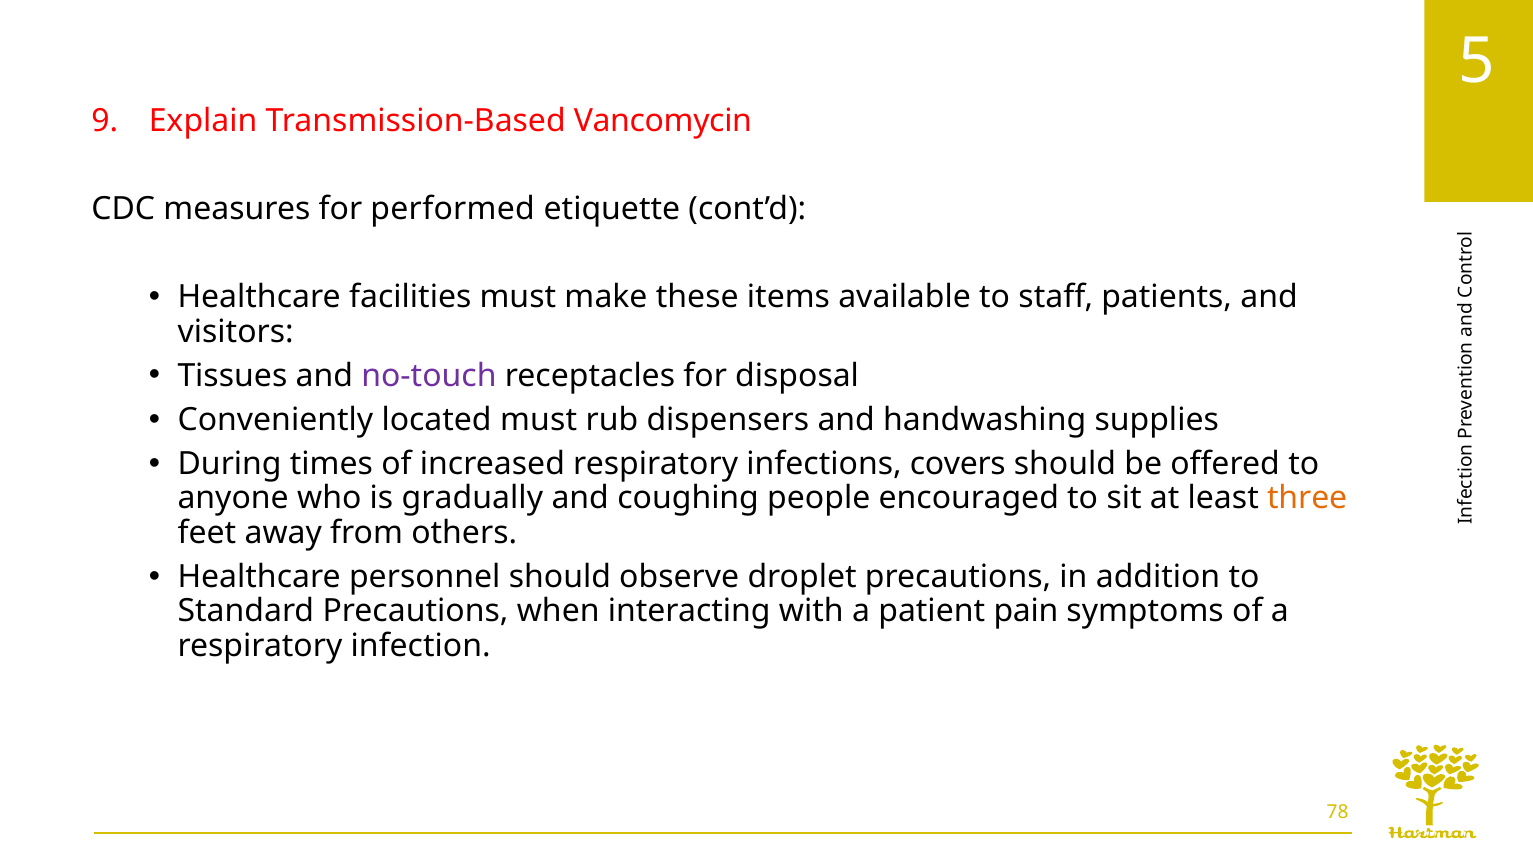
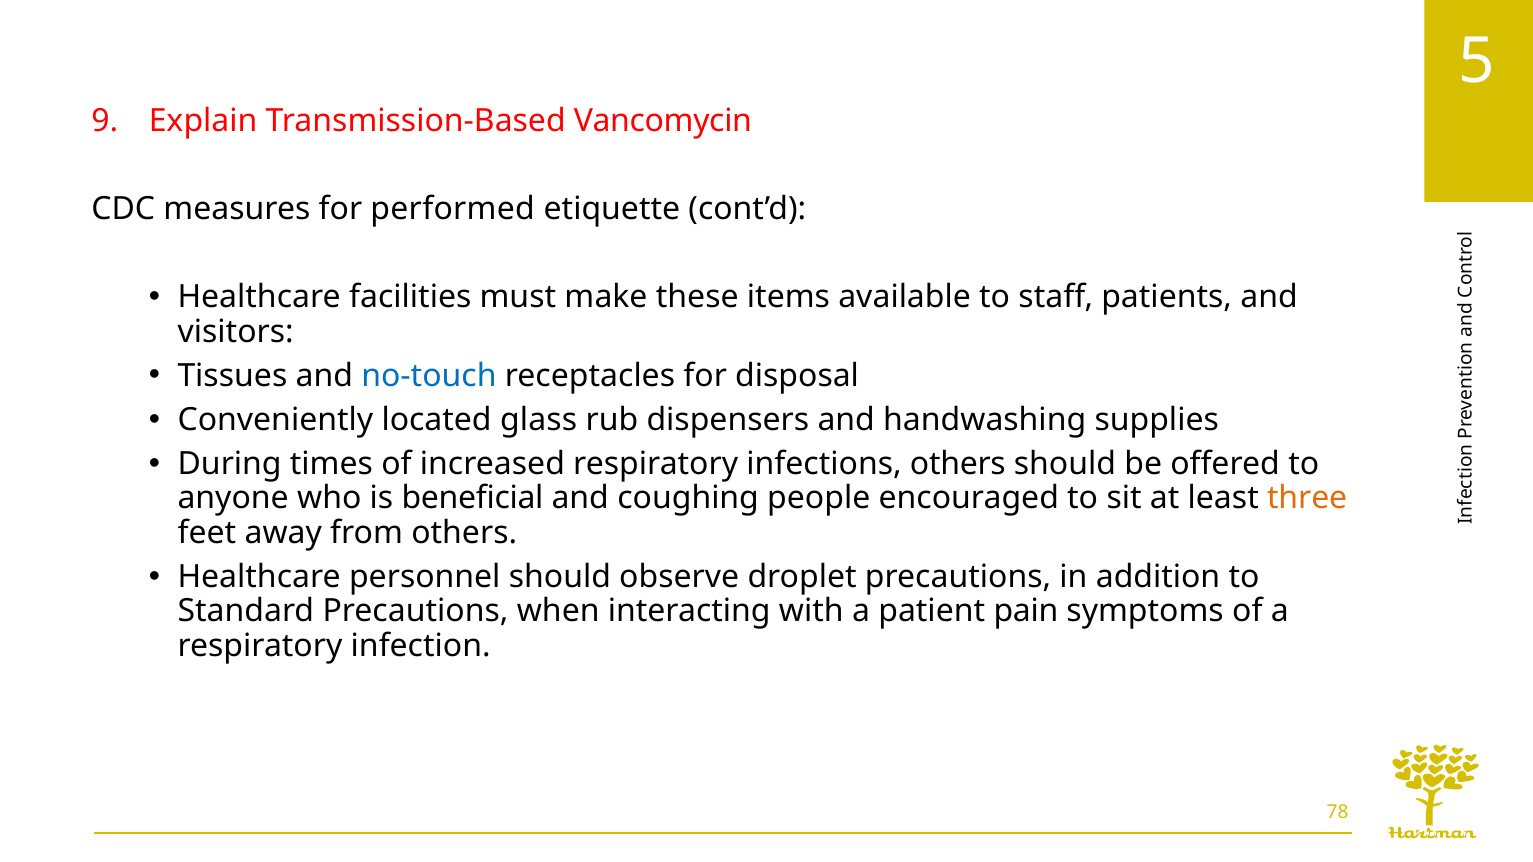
no-touch colour: purple -> blue
located must: must -> glass
infections covers: covers -> others
gradually: gradually -> beneficial
